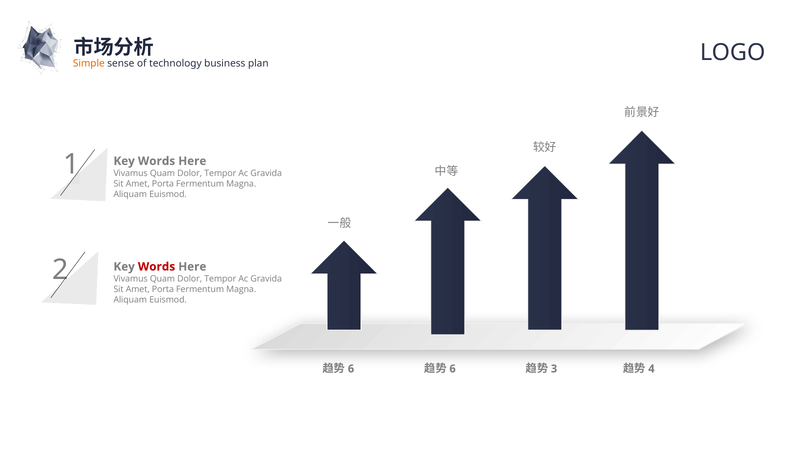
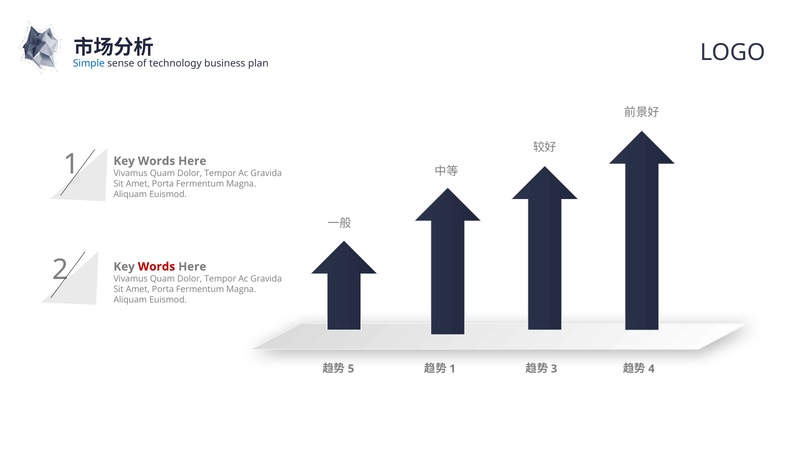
Simple colour: orange -> blue
6 at (351, 369): 6 -> 5
6 at (453, 369): 6 -> 1
